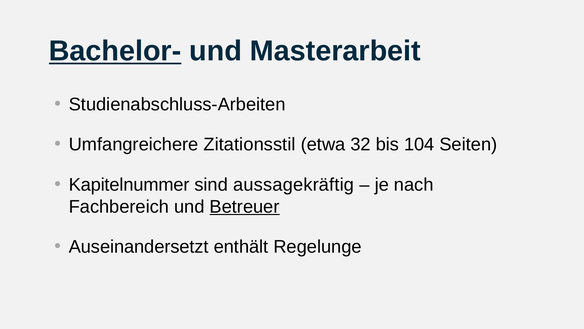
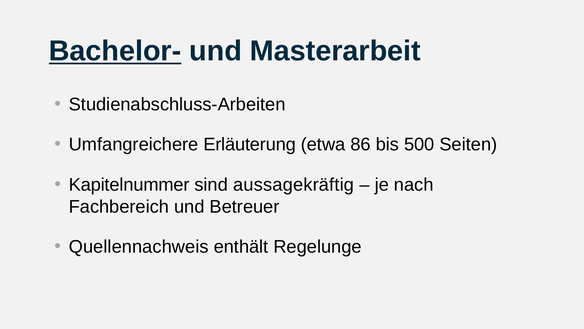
Zitationsstil: Zitationsstil -> Erläuterung
32: 32 -> 86
104: 104 -> 500
Betreuer underline: present -> none
Auseinandersetzt: Auseinandersetzt -> Quellennachweis
